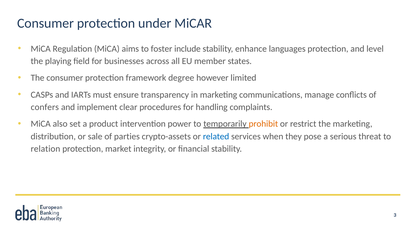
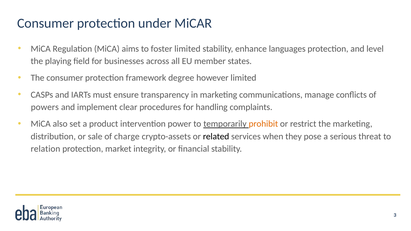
foster include: include -> limited
confers: confers -> powers
parties: parties -> charge
related colour: blue -> black
